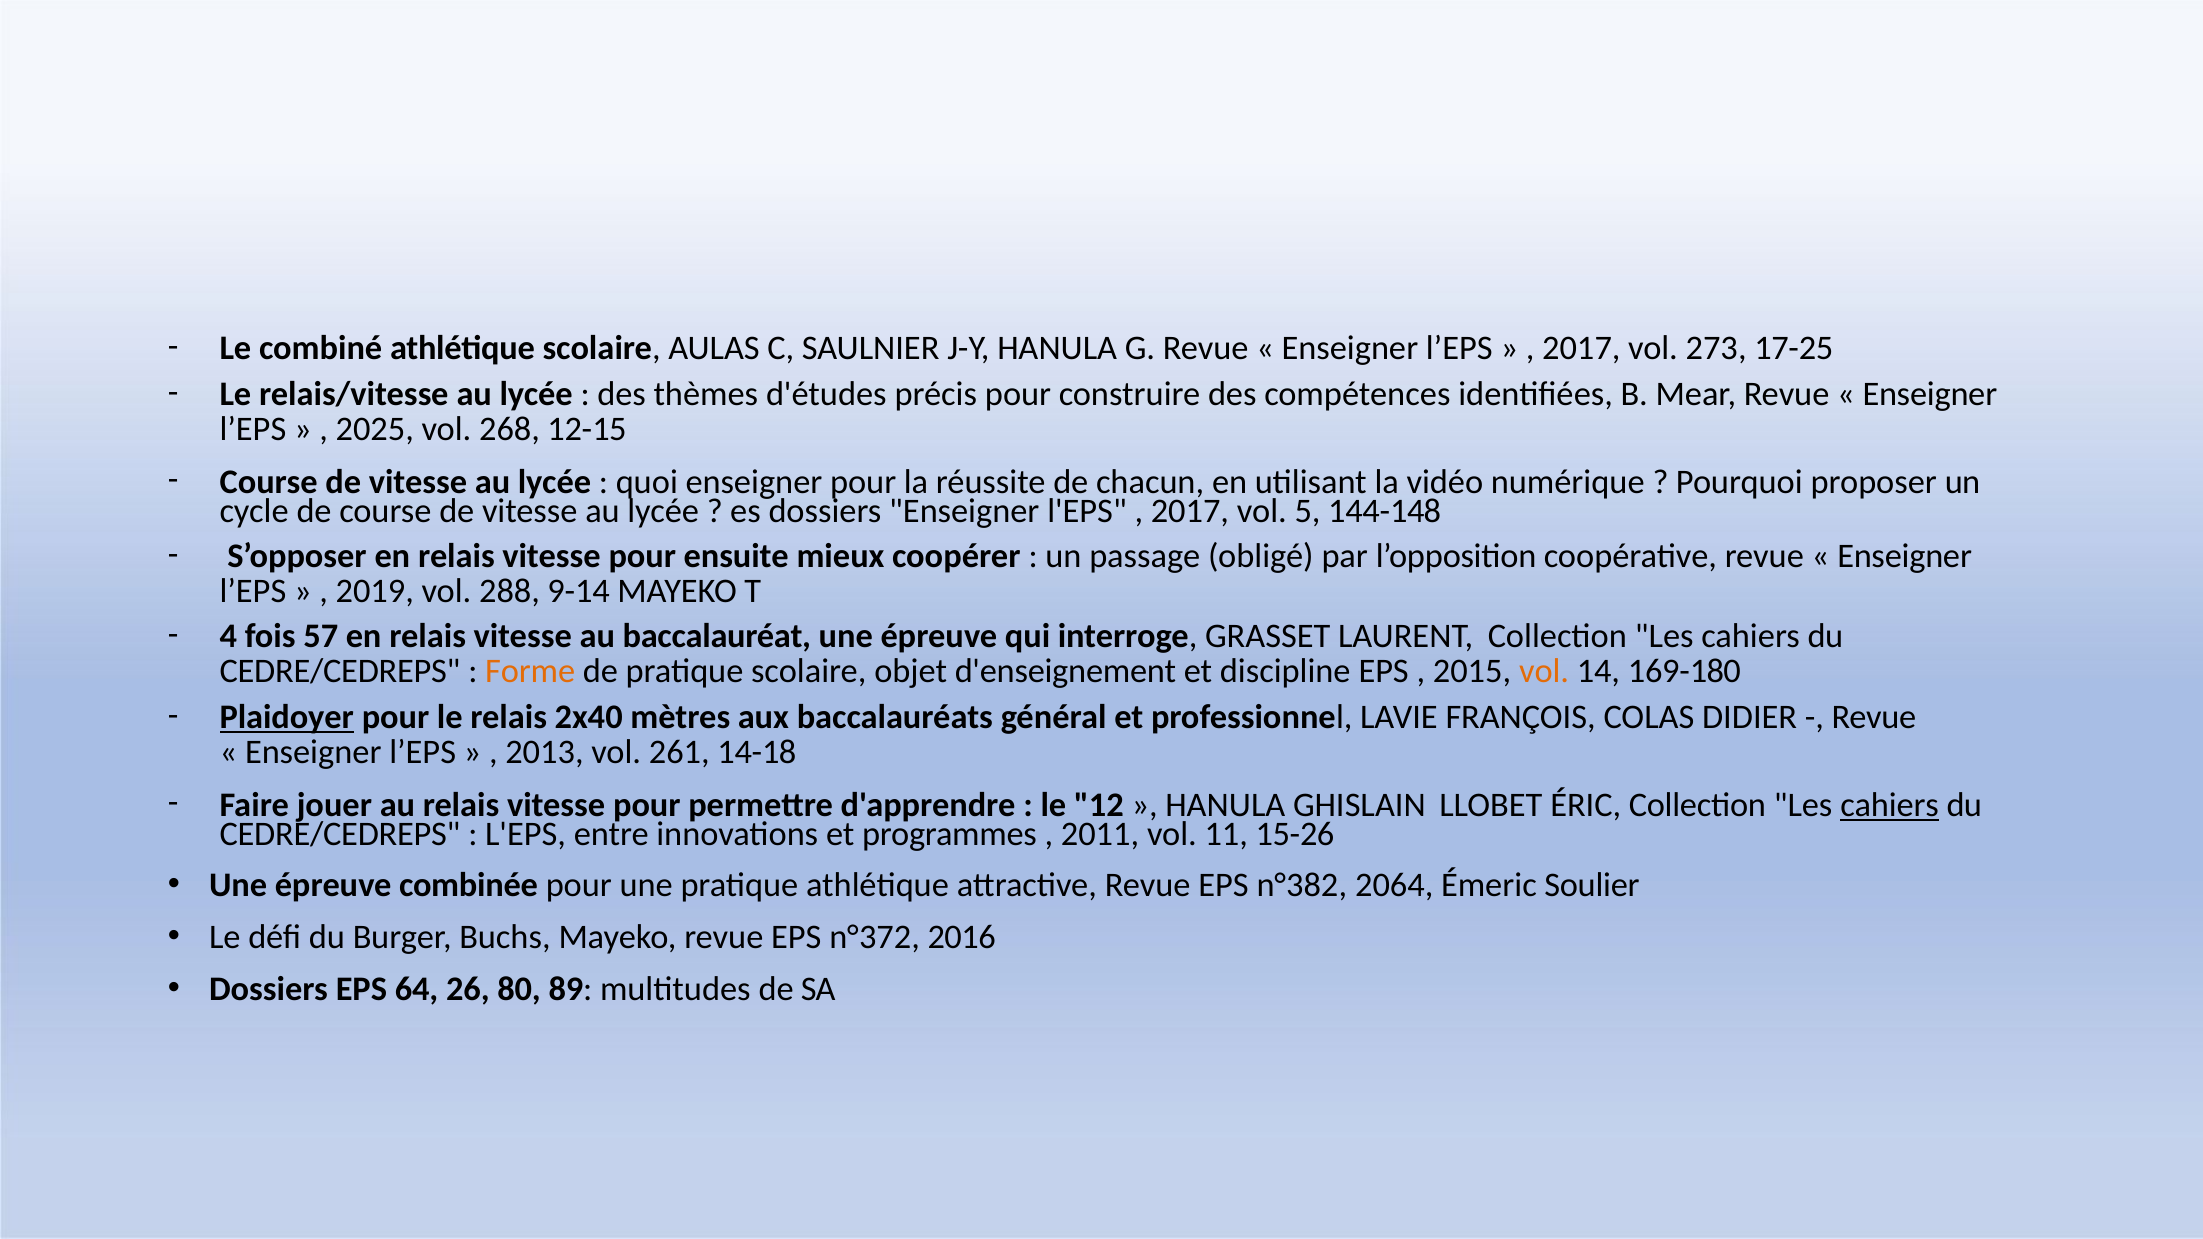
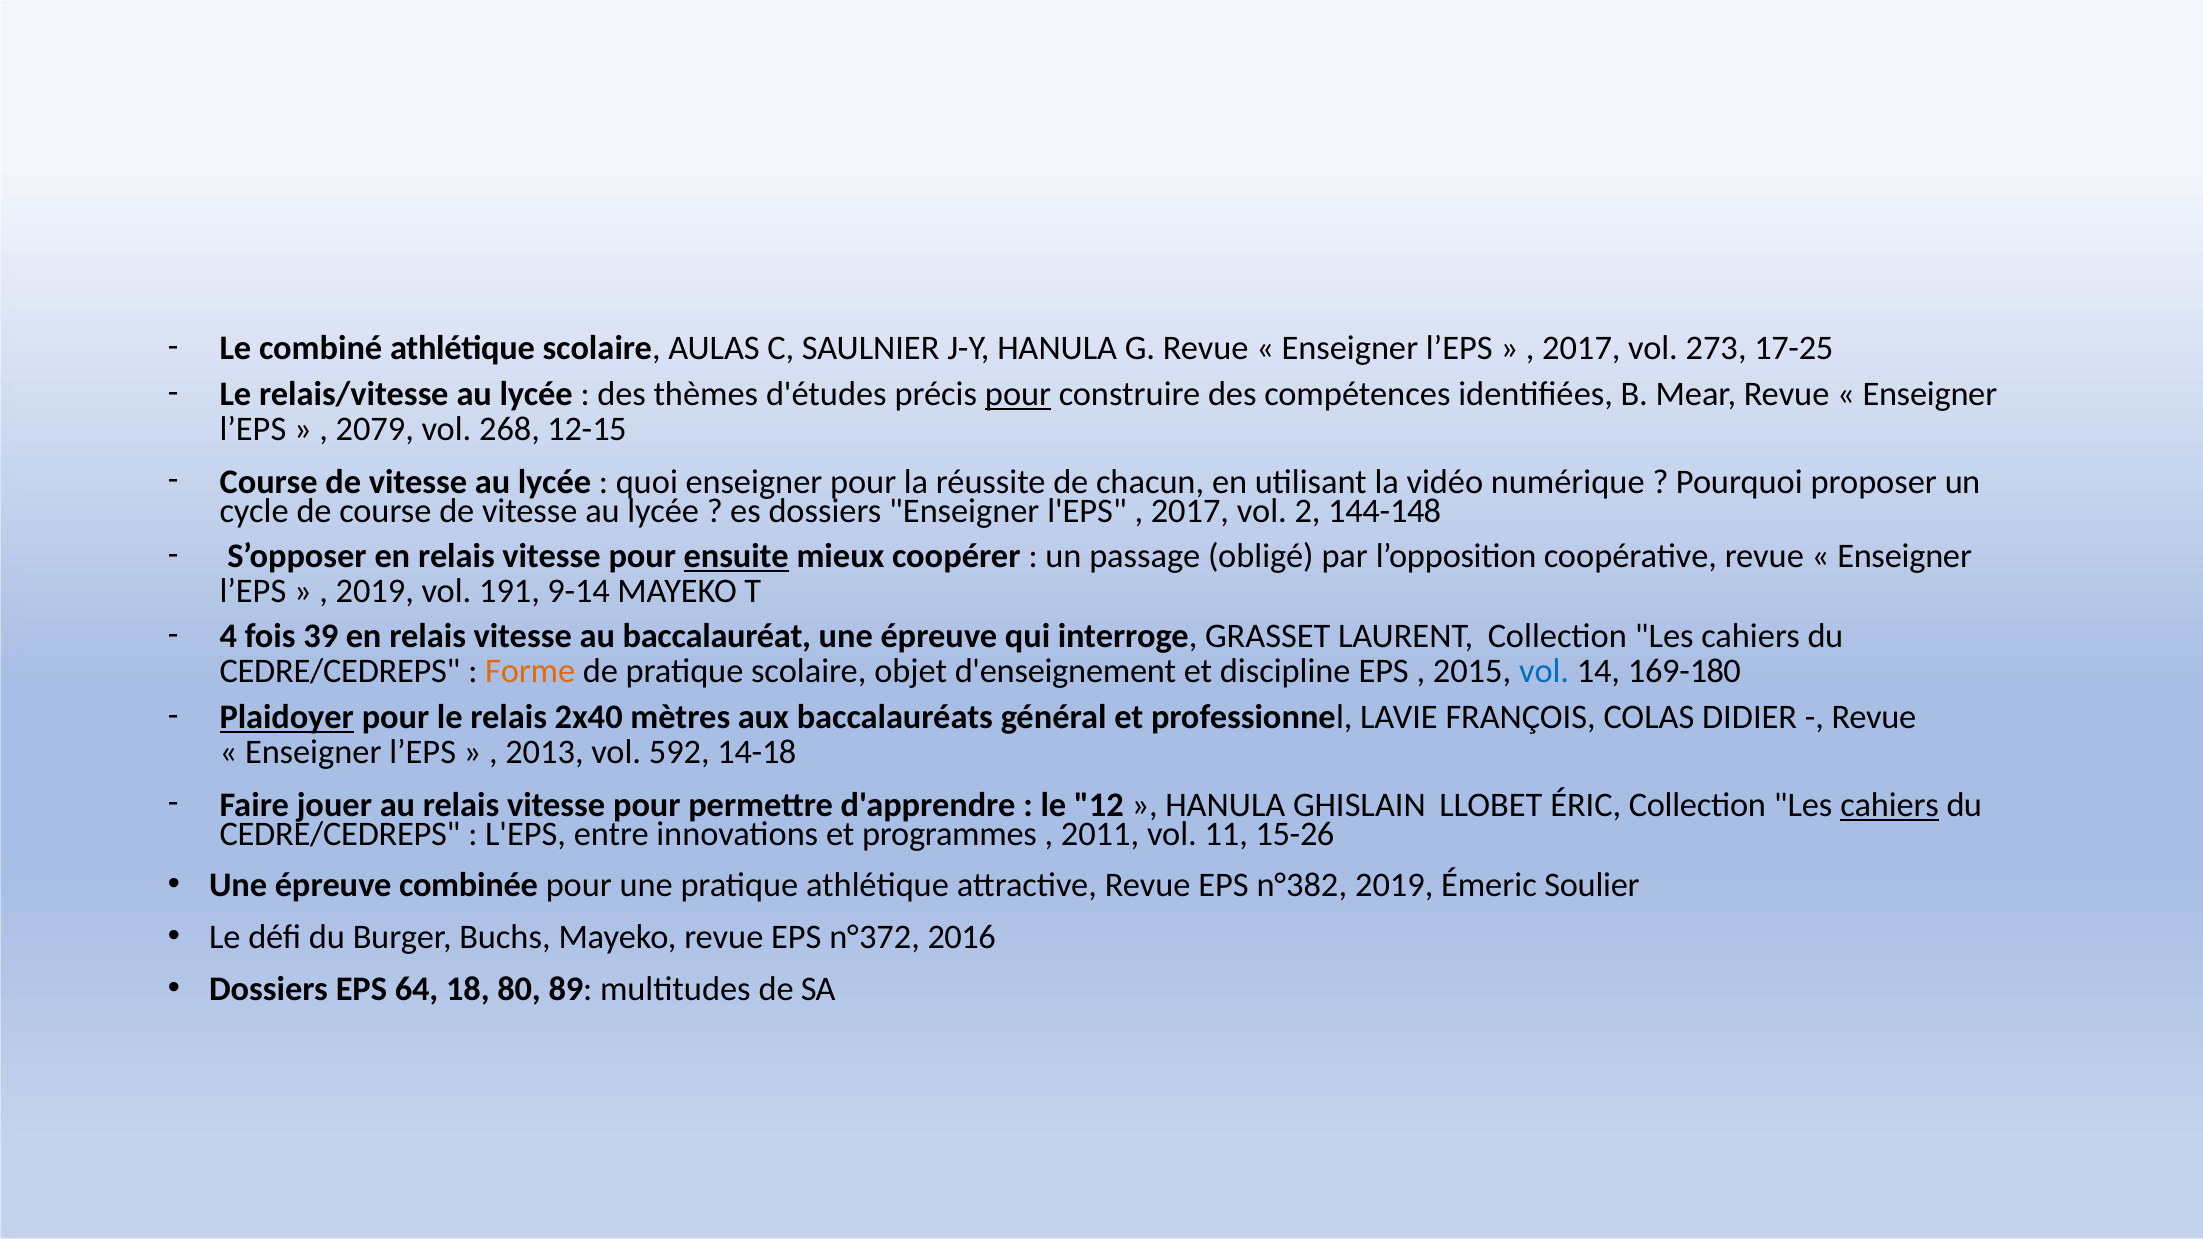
pour at (1018, 394) underline: none -> present
2025: 2025 -> 2079
5: 5 -> 2
ensuite underline: none -> present
288: 288 -> 191
57: 57 -> 39
vol at (1544, 672) colour: orange -> blue
261: 261 -> 592
n°382 2064: 2064 -> 2019
26: 26 -> 18
